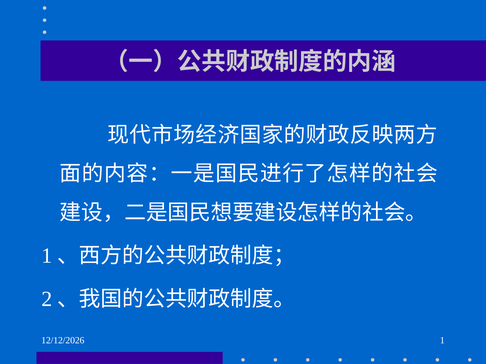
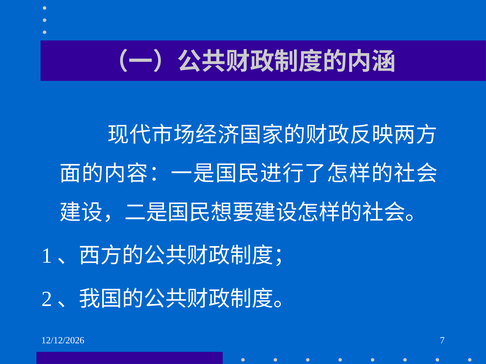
1 at (442, 341): 1 -> 7
